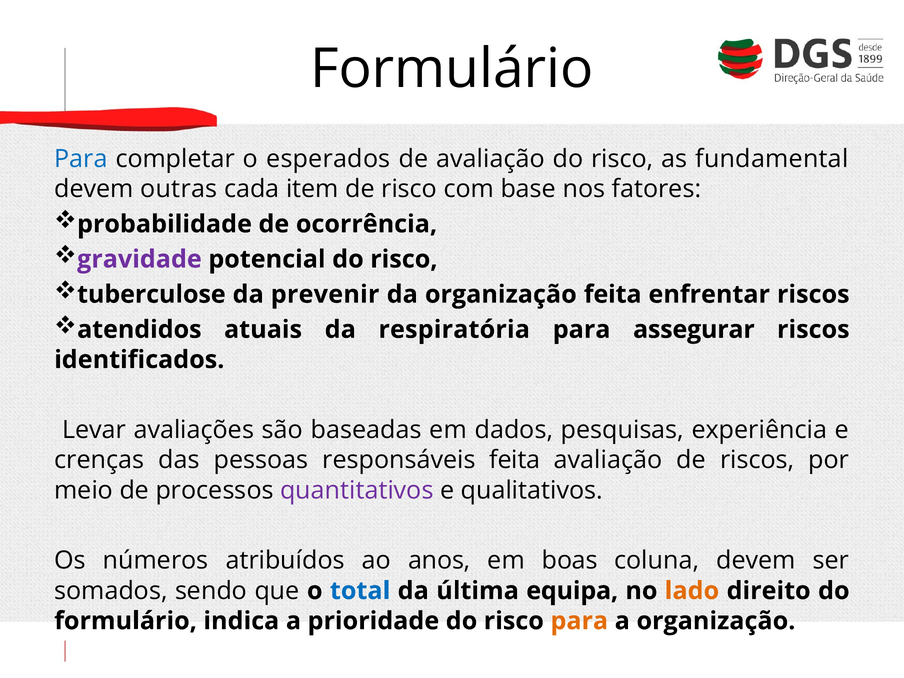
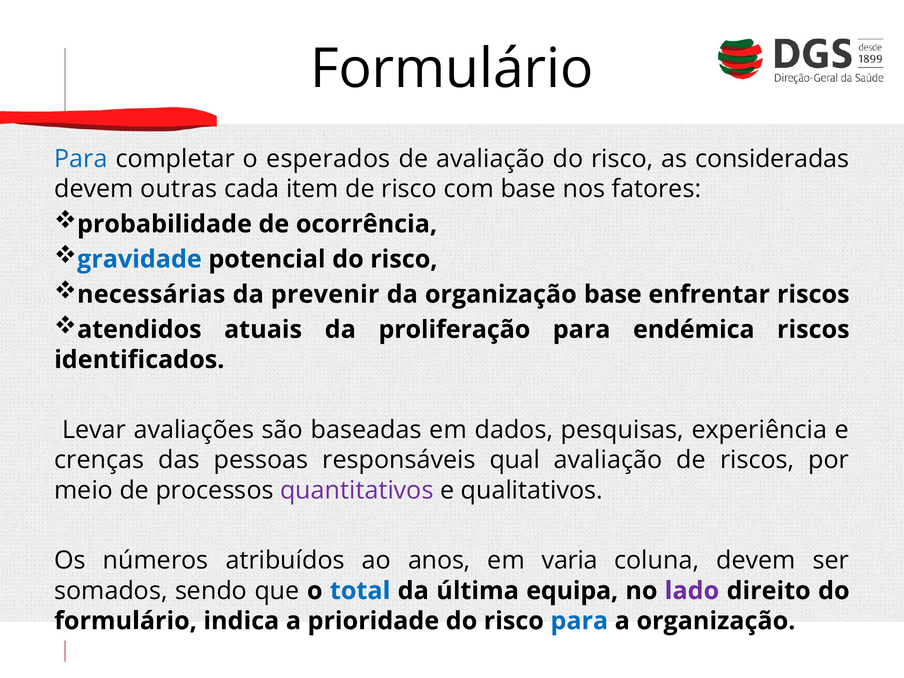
fundamental: fundamental -> consideradas
gravidade colour: purple -> blue
tuberculose: tuberculose -> necessárias
organização feita: feita -> base
respiratória: respiratória -> proliferação
assegurar: assegurar -> endémica
responsáveis feita: feita -> qual
boas: boas -> varia
lado colour: orange -> purple
para at (579, 621) colour: orange -> blue
